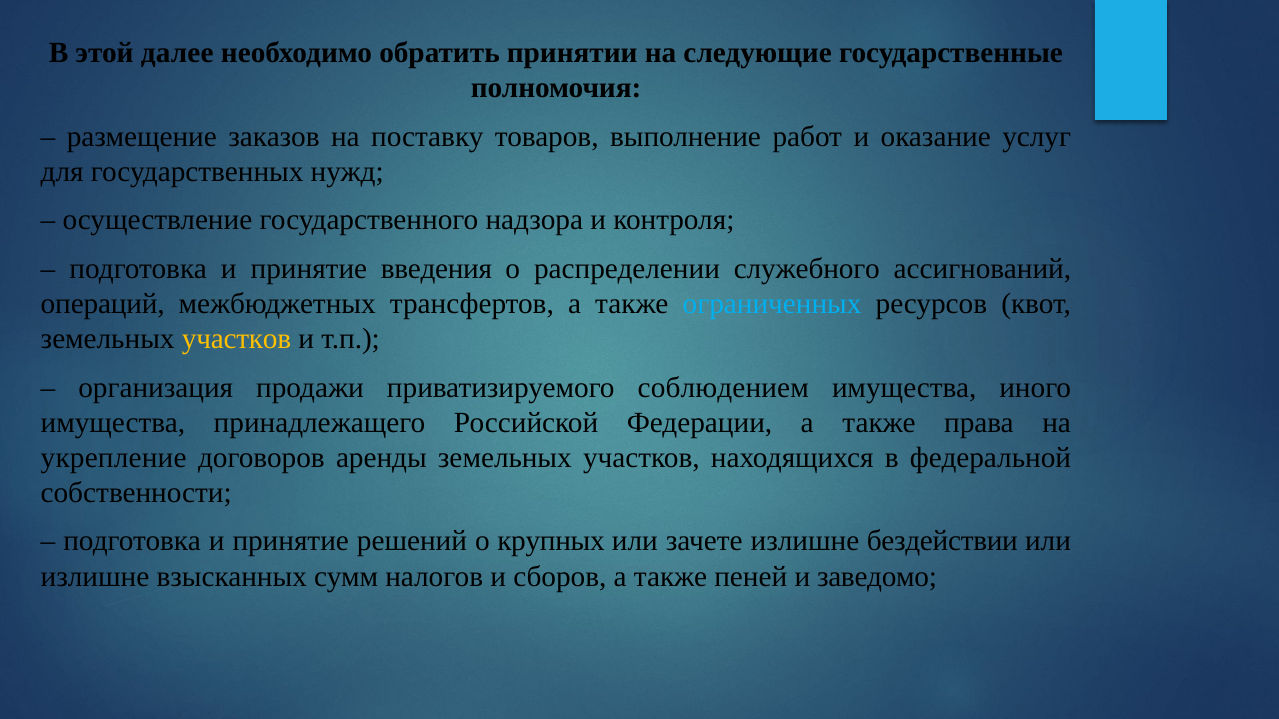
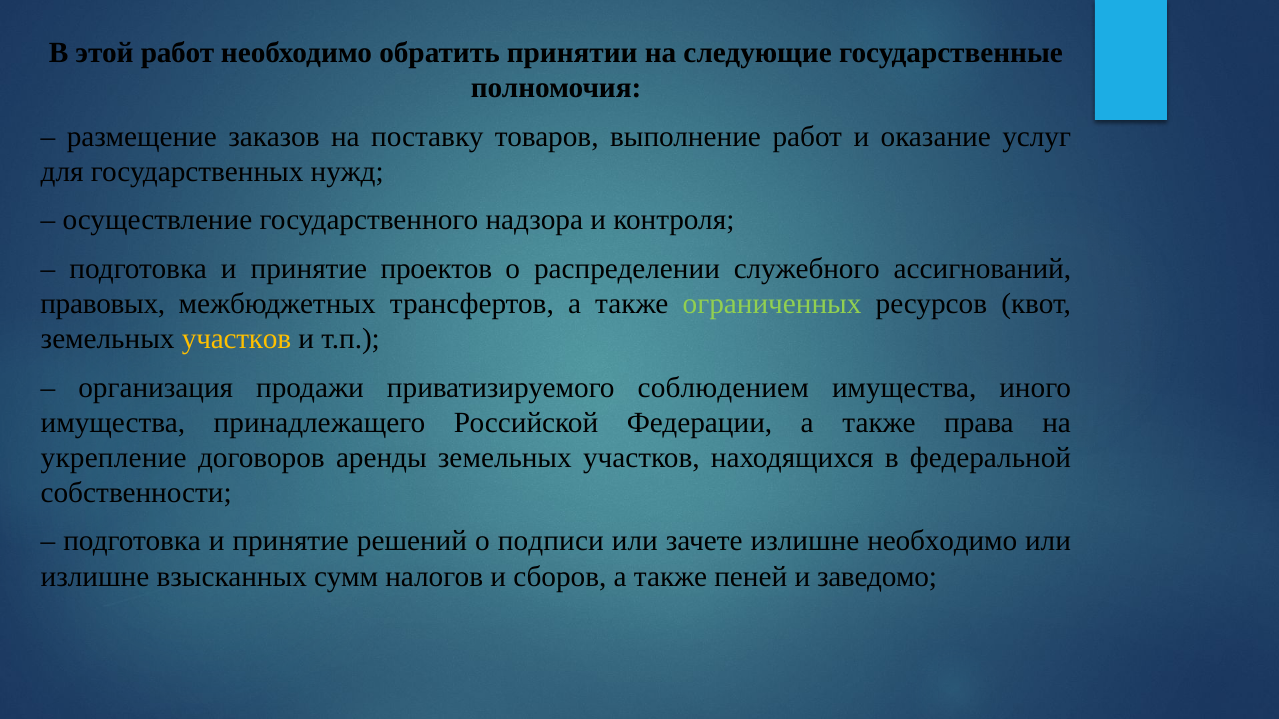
этой далее: далее -> работ
введения: введения -> проектов
операций: операций -> правовых
ограниченных colour: light blue -> light green
крупных: крупных -> подписи
излишне бездействии: бездействии -> необходимо
